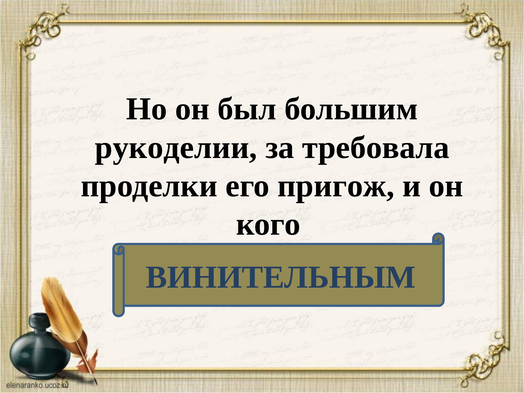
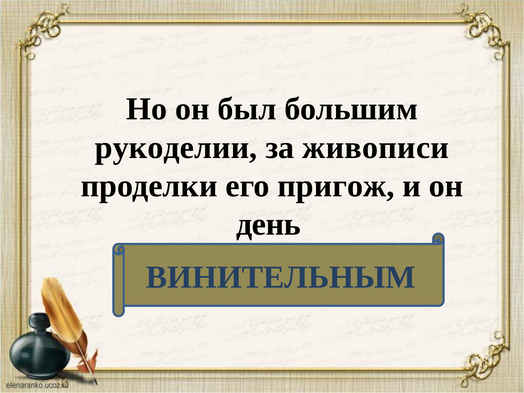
требовала: требовала -> живописи
кого: кого -> день
